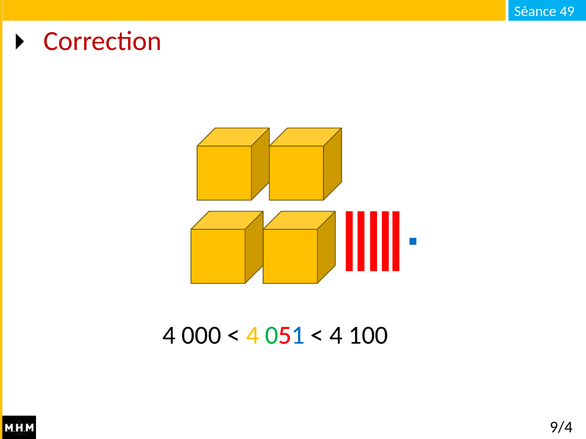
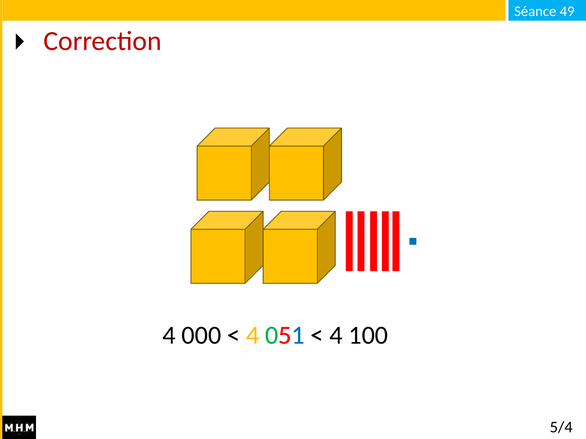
9/4: 9/4 -> 5/4
